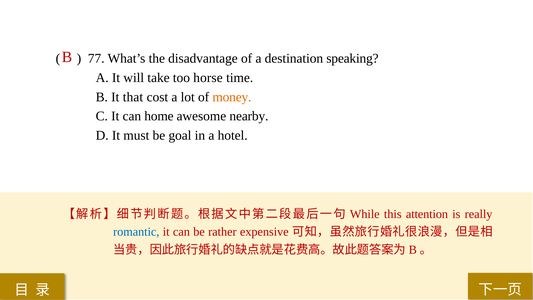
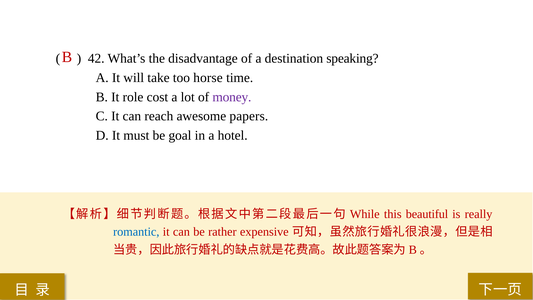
77: 77 -> 42
that: that -> role
money colour: orange -> purple
home: home -> reach
nearby: nearby -> papers
attention: attention -> beautiful
